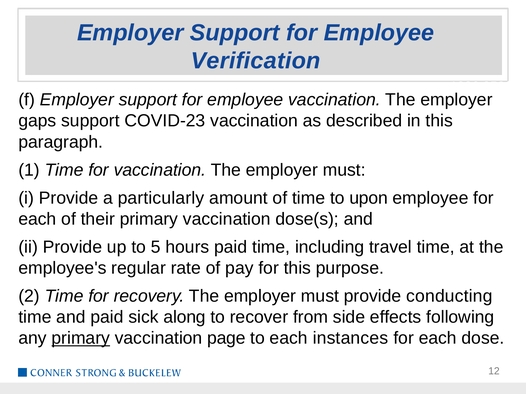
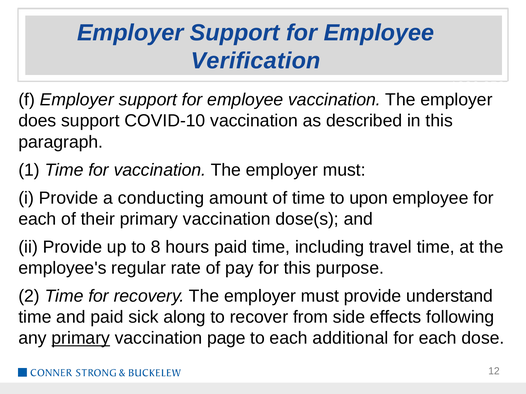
gaps: gaps -> does
COVID-23: COVID-23 -> COVID-10
particularly: particularly -> conducting
5: 5 -> 8
conducting: conducting -> understand
instances: instances -> additional
